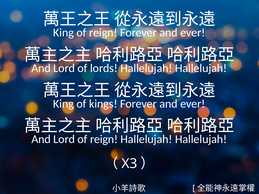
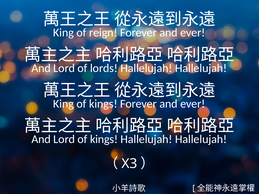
Lord of reign: reign -> kings
